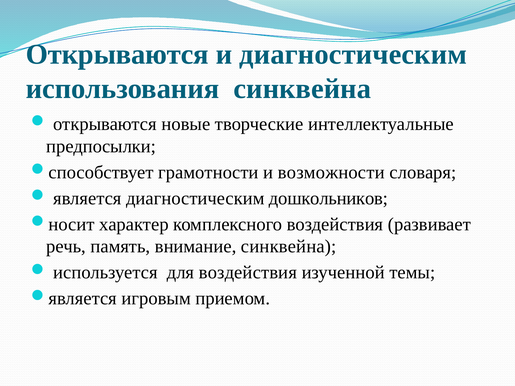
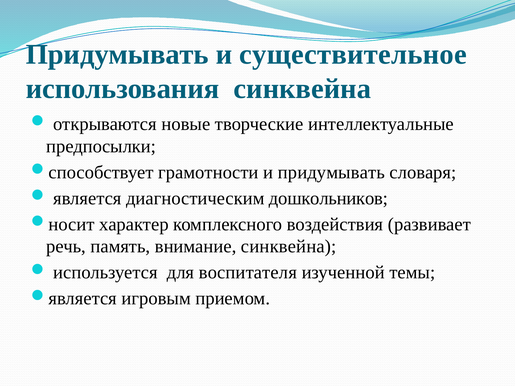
Открываются at (117, 55): Открываются -> Придумывать
и диагностическим: диагностическим -> существительное
и возможности: возможности -> придумывать
для воздействия: воздействия -> воспитателя
